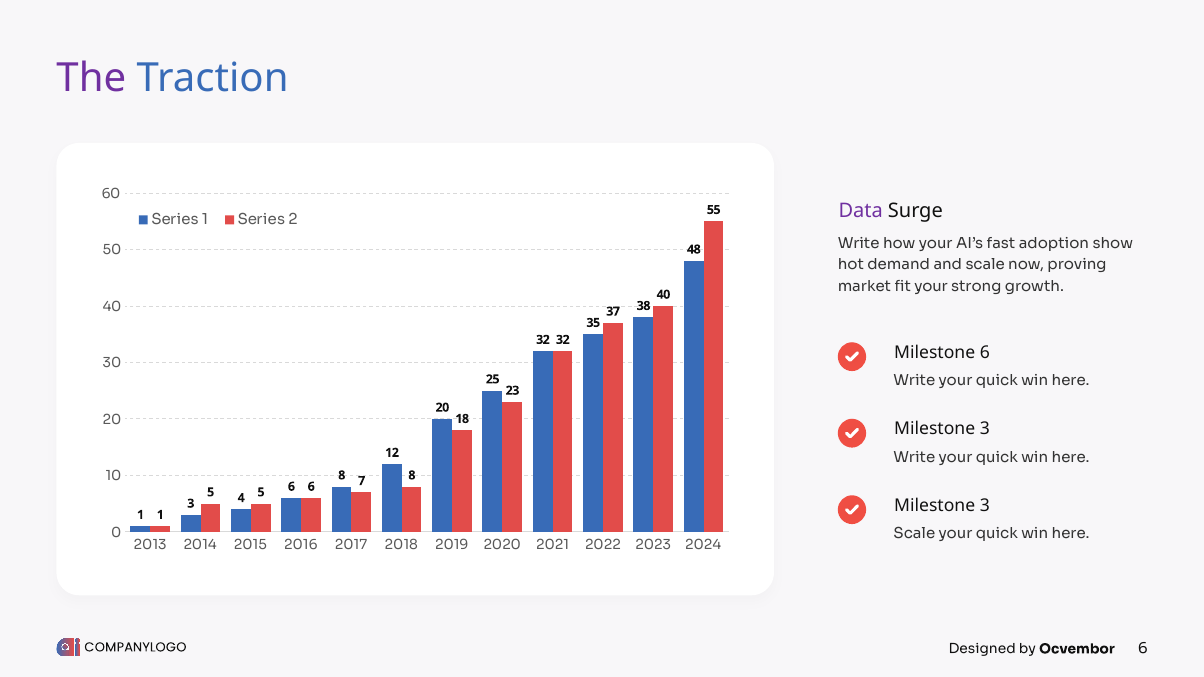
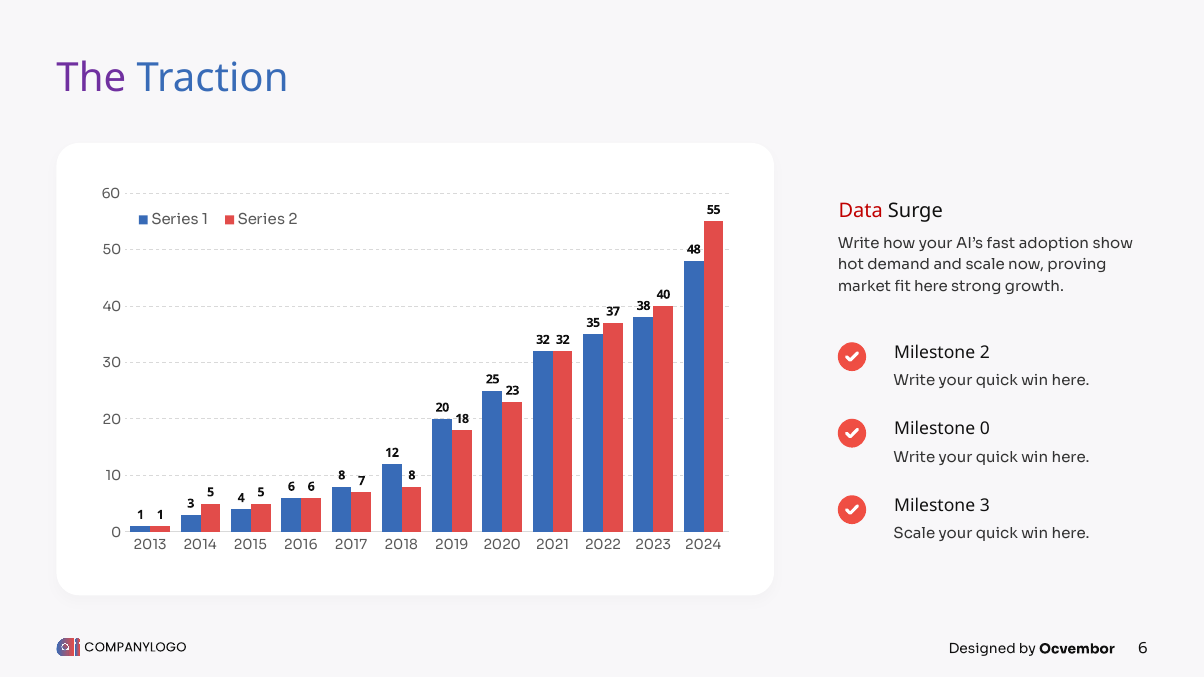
Data colour: purple -> red
fit your: your -> here
Milestone 6: 6 -> 2
3 at (985, 429): 3 -> 0
